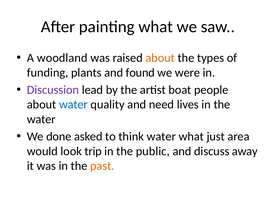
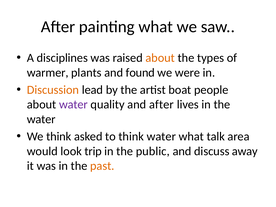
woodland: woodland -> disciplines
funding: funding -> warmer
Discussion colour: purple -> orange
water at (73, 105) colour: blue -> purple
and need: need -> after
We done: done -> think
just: just -> talk
